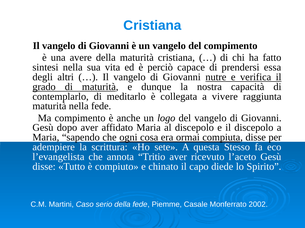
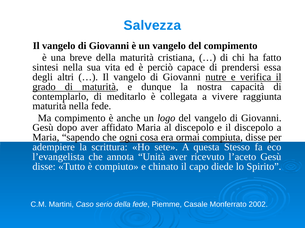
Cristiana at (152, 26): Cristiana -> Salvezza
avere: avere -> breve
Tritio: Tritio -> Unità
